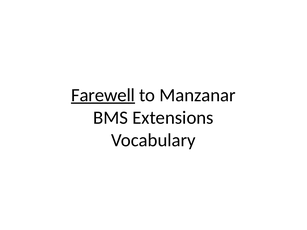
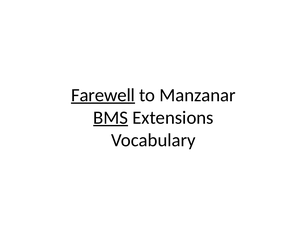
BMS underline: none -> present
